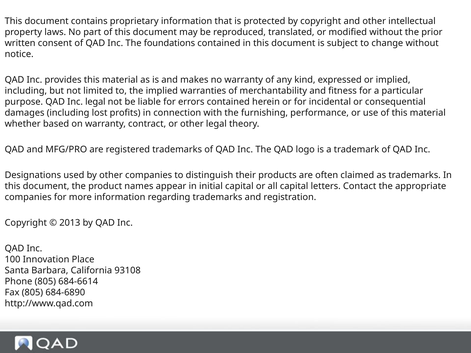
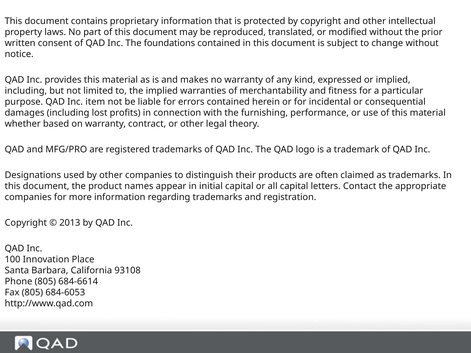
Inc legal: legal -> item
684-6890: 684-6890 -> 684-6053
